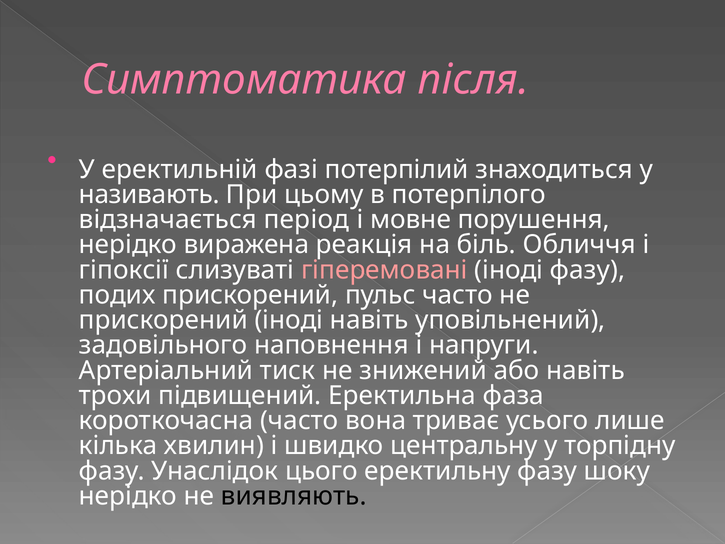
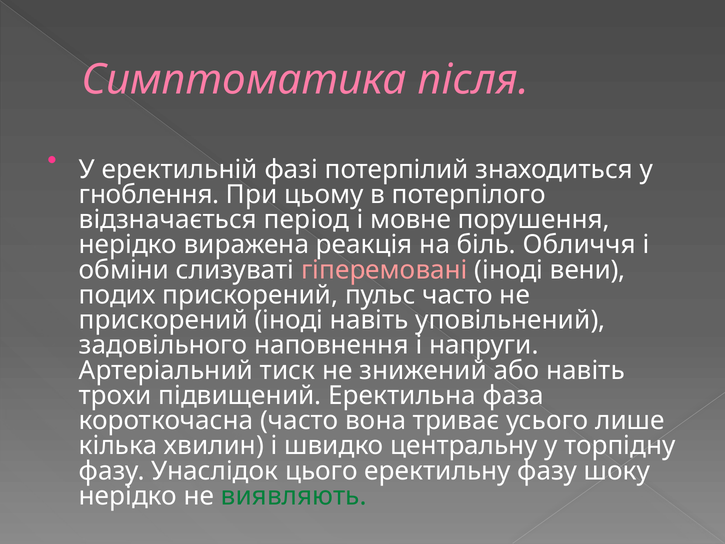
називають: називають -> гноблення
гіпоксії: гіпоксії -> обміни
іноді фазу: фазу -> вени
виявляють colour: black -> green
